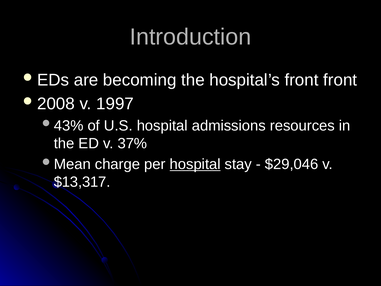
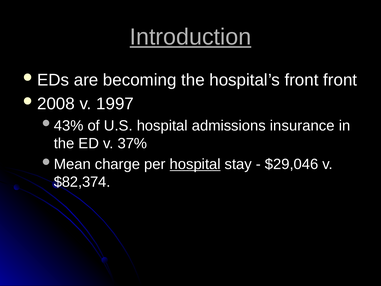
Introduction underline: none -> present
resources: resources -> insurance
$13,317: $13,317 -> $82,374
